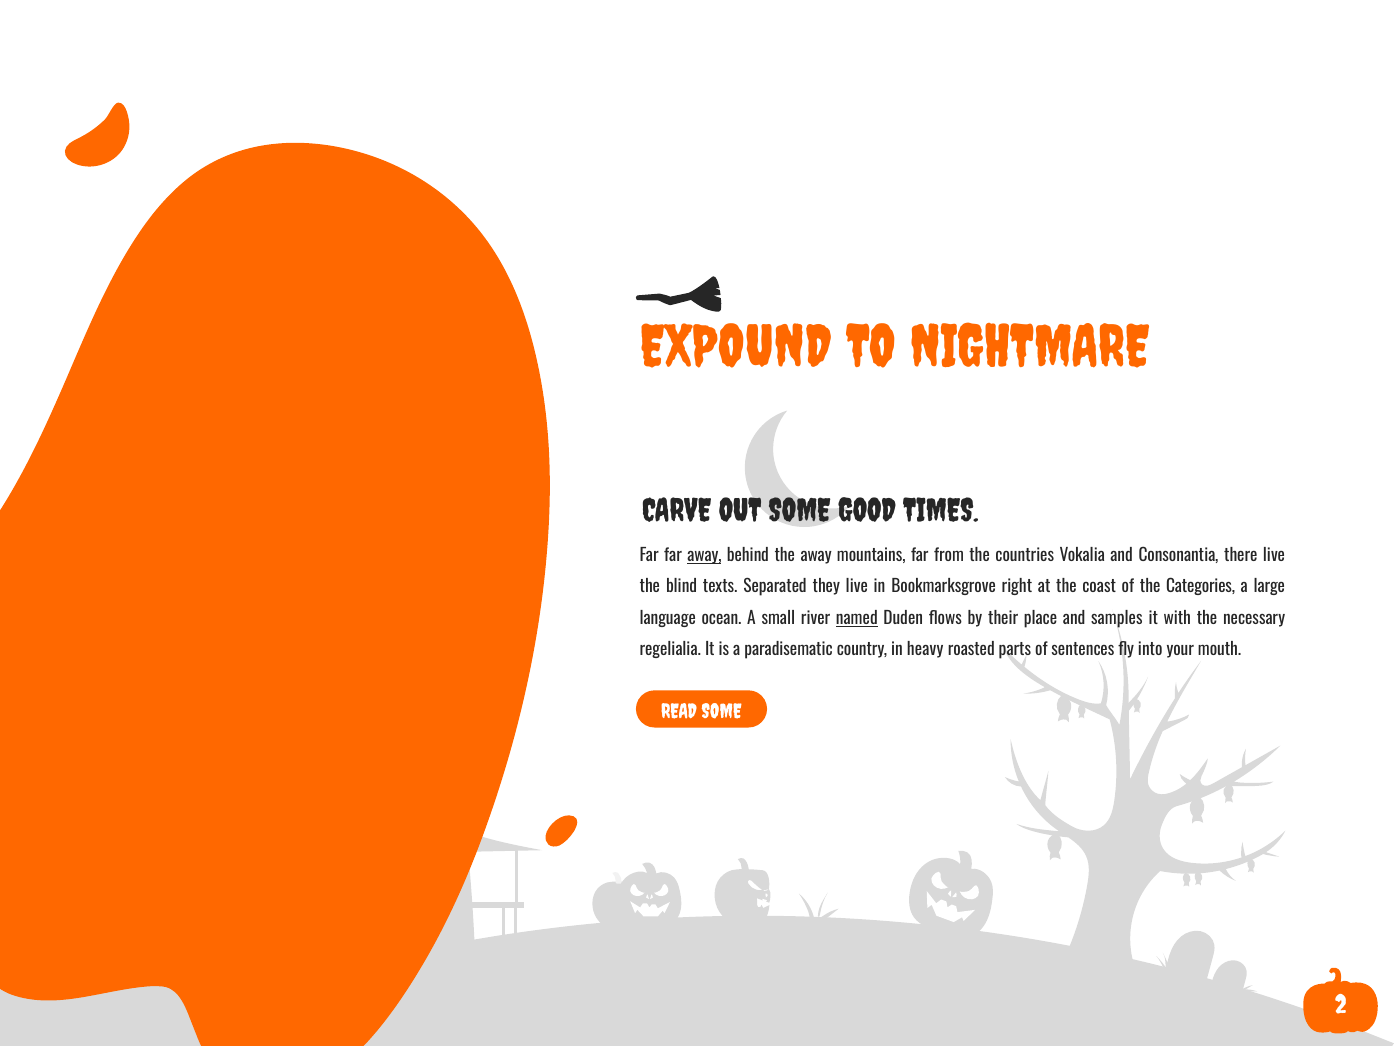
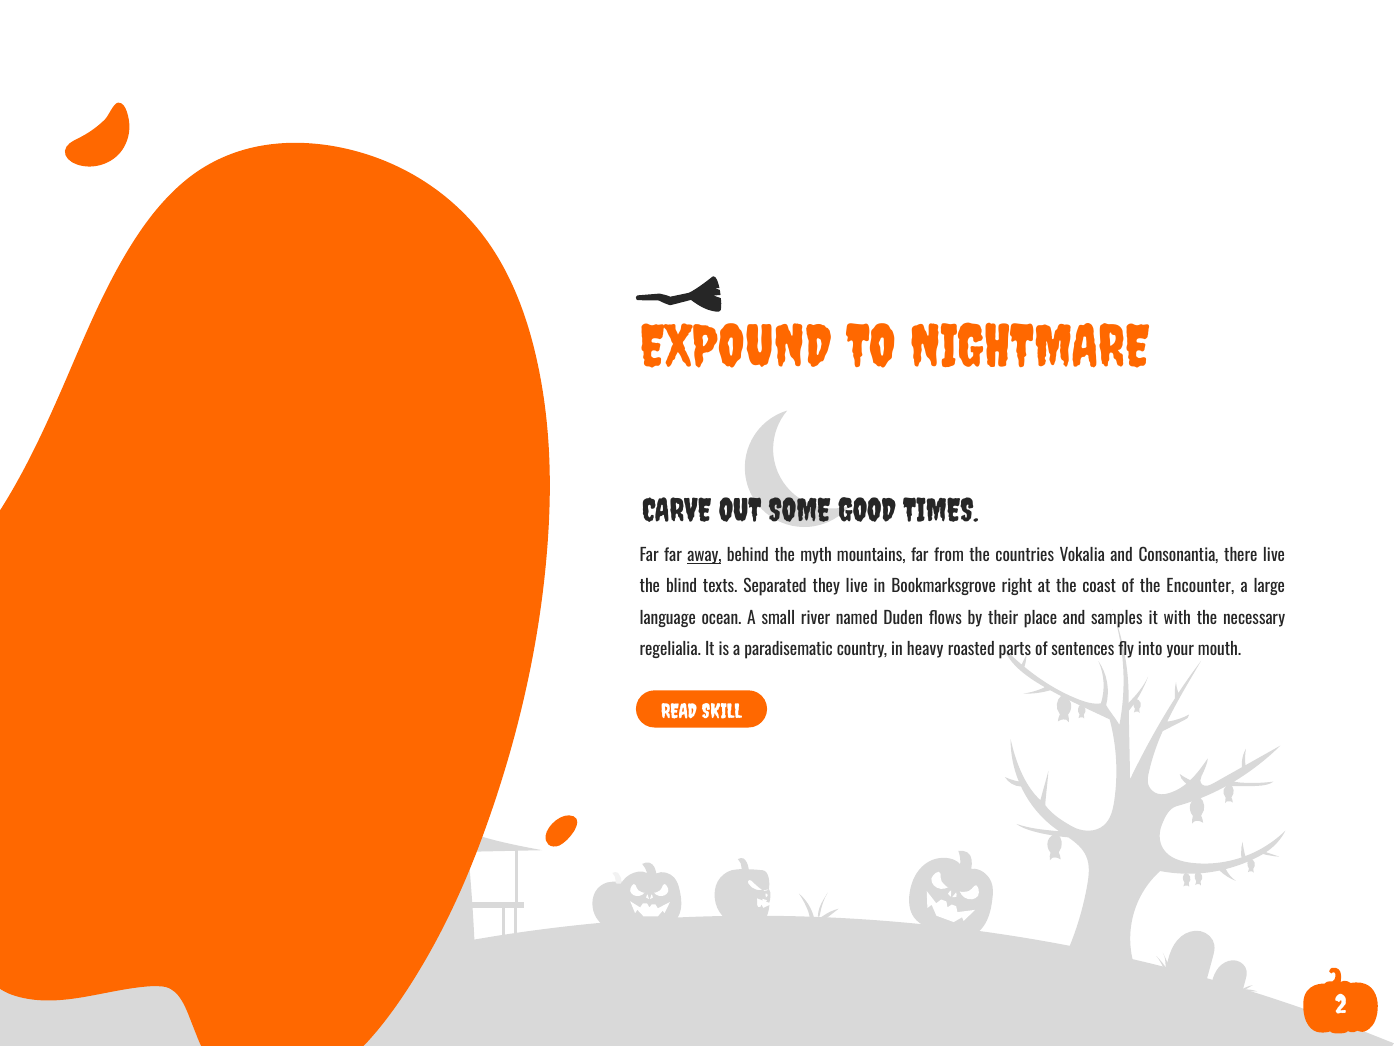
the away: away -> myth
Categories: Categories -> Encounter
named underline: present -> none
READ SOME: SOME -> SKILL
